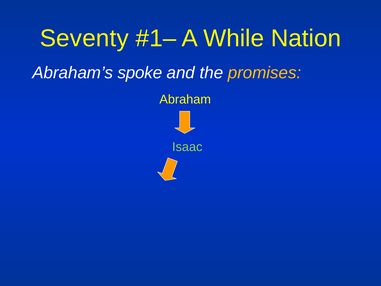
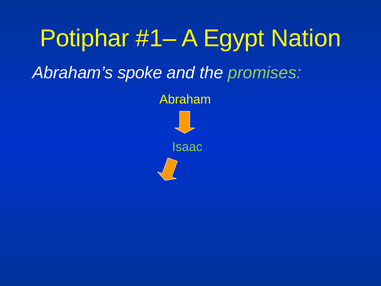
Seventy: Seventy -> Potiphar
While: While -> Egypt
promises colour: yellow -> light green
